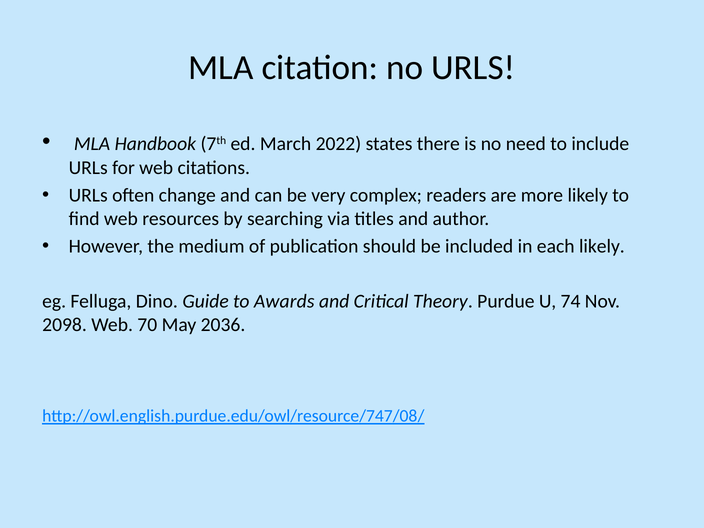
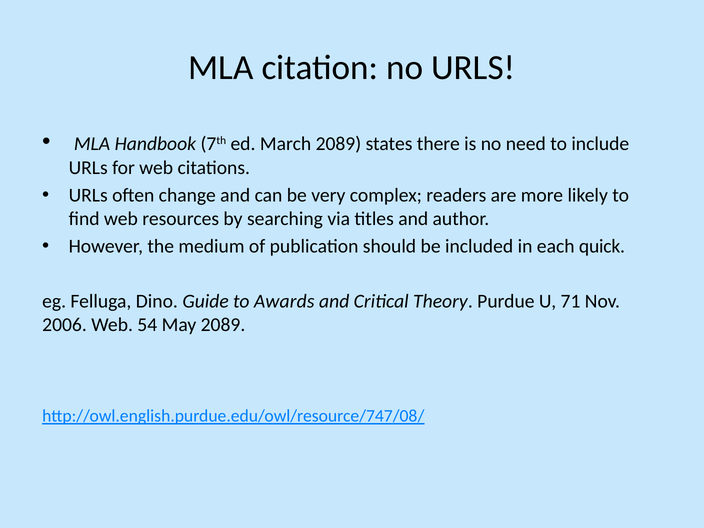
March 2022: 2022 -> 2089
each likely: likely -> quick
74: 74 -> 71
2098: 2098 -> 2006
70: 70 -> 54
May 2036: 2036 -> 2089
